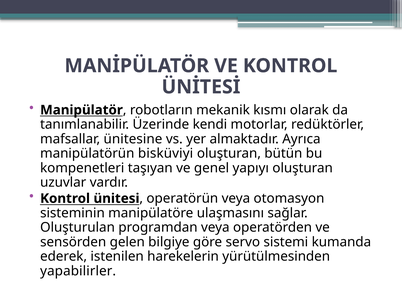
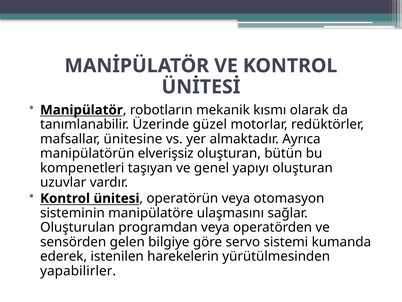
kendi: kendi -> güzel
bisküviyi: bisküviyi -> elverişsiz
